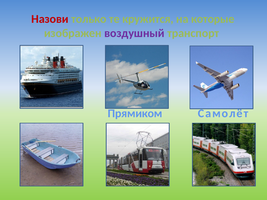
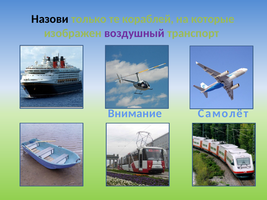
Назови colour: red -> black
кружится: кружится -> кораблей
Прямиком: Прямиком -> Внимание
